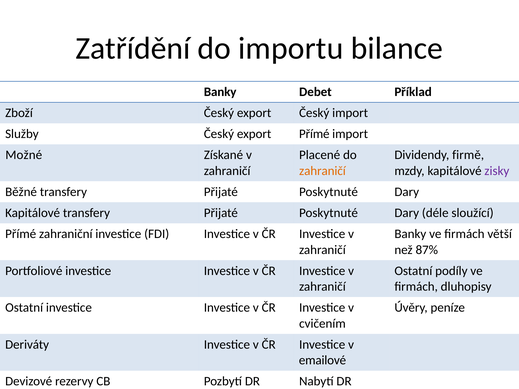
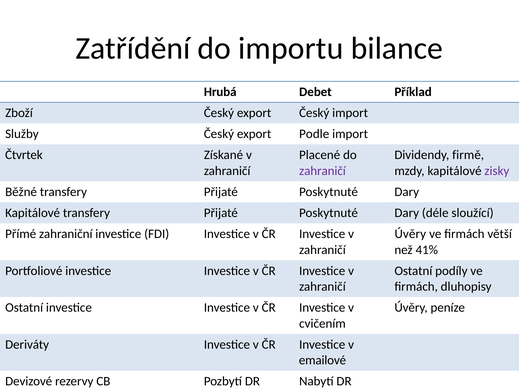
Banky at (220, 92): Banky -> Hrubá
export Přímé: Přímé -> Podle
Možné: Možné -> Čtvrtek
zahraničí at (322, 171) colour: orange -> purple
Banky at (410, 234): Banky -> Úvěry
87%: 87% -> 41%
